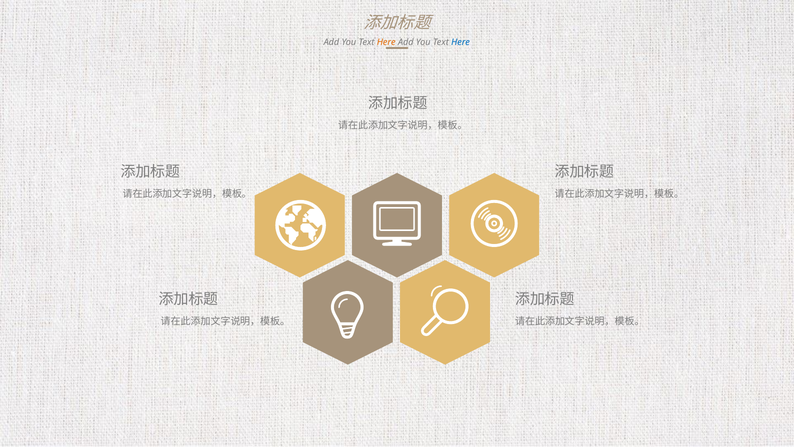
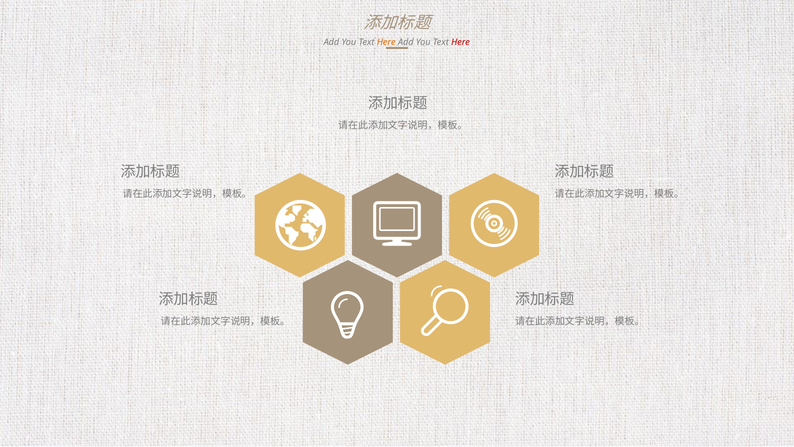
Here at (461, 42) colour: blue -> red
